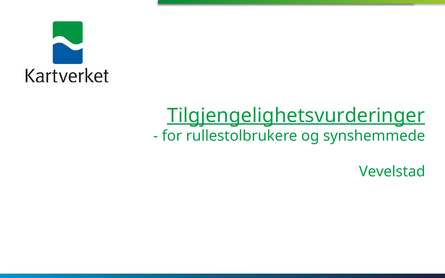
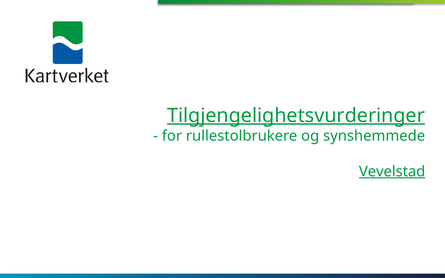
Vevelstad underline: none -> present
